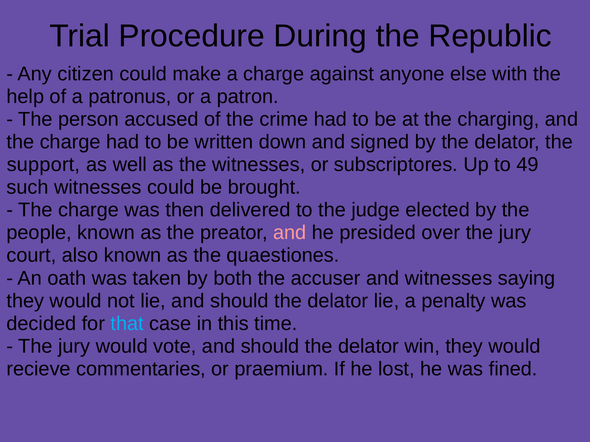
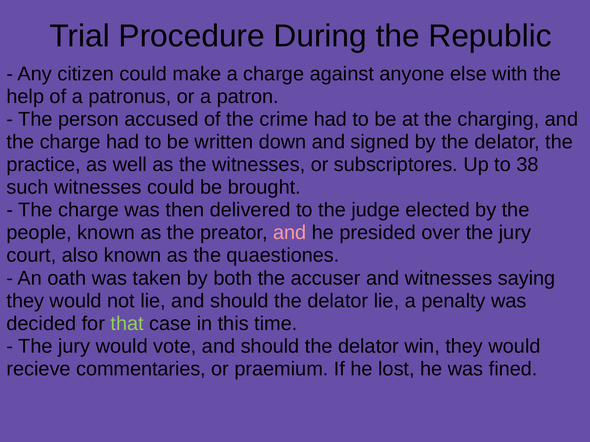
support: support -> practice
49: 49 -> 38
that colour: light blue -> light green
